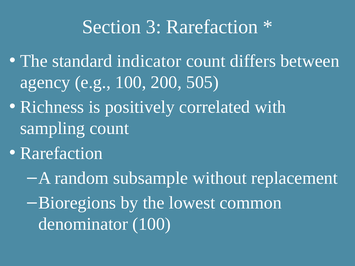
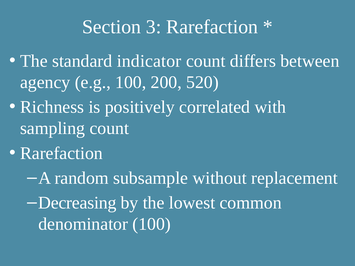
505: 505 -> 520
Bioregions: Bioregions -> Decreasing
